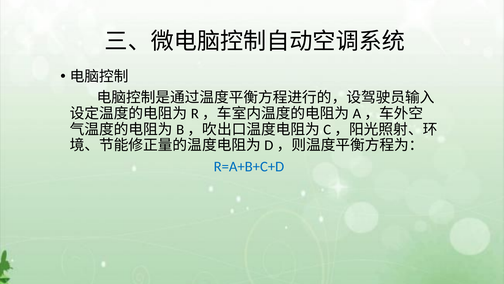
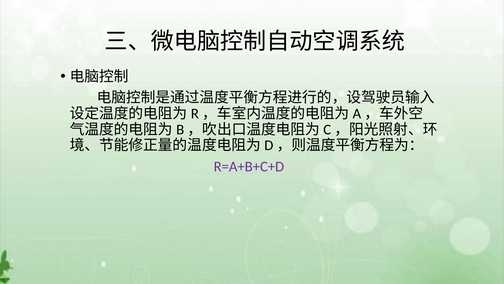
R=A+B+C+D colour: blue -> purple
